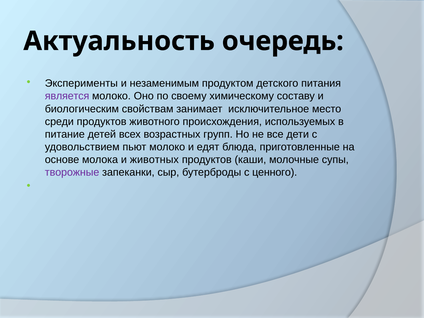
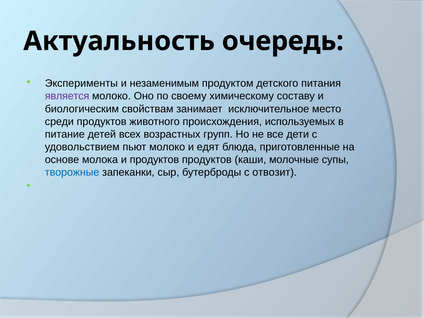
и животных: животных -> продуктов
творожные colour: purple -> blue
ценного: ценного -> отвозит
